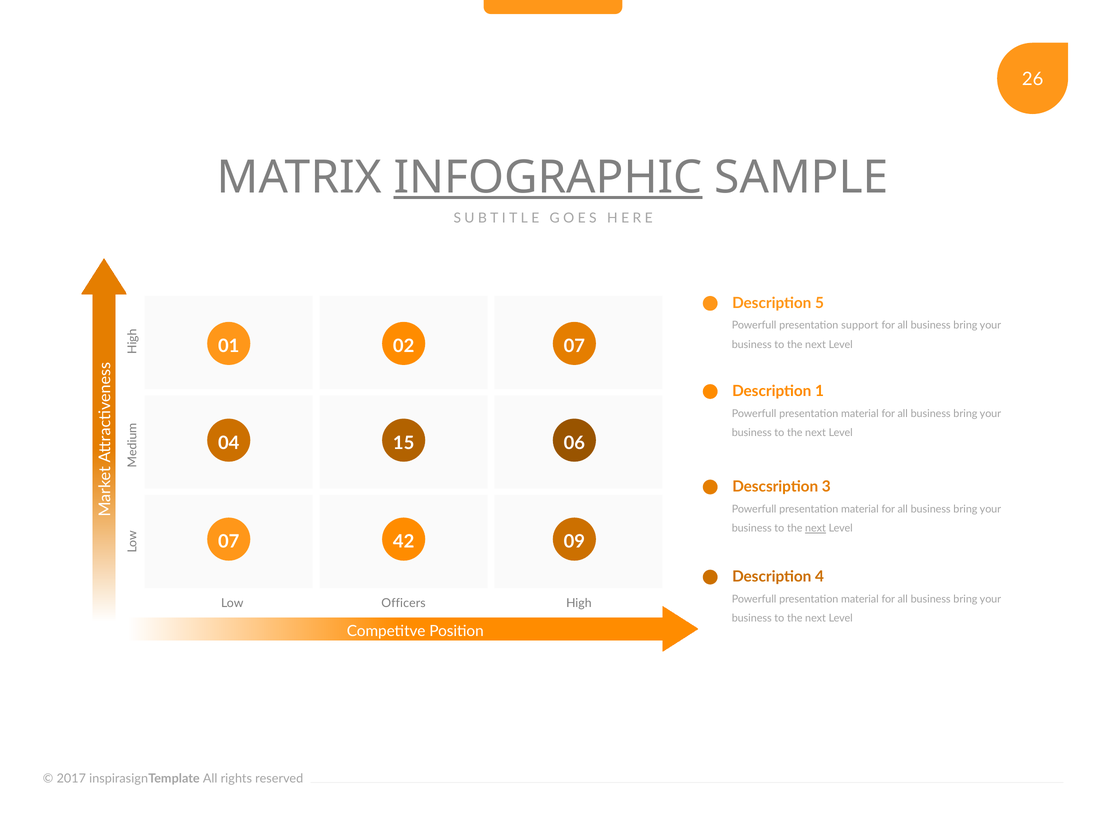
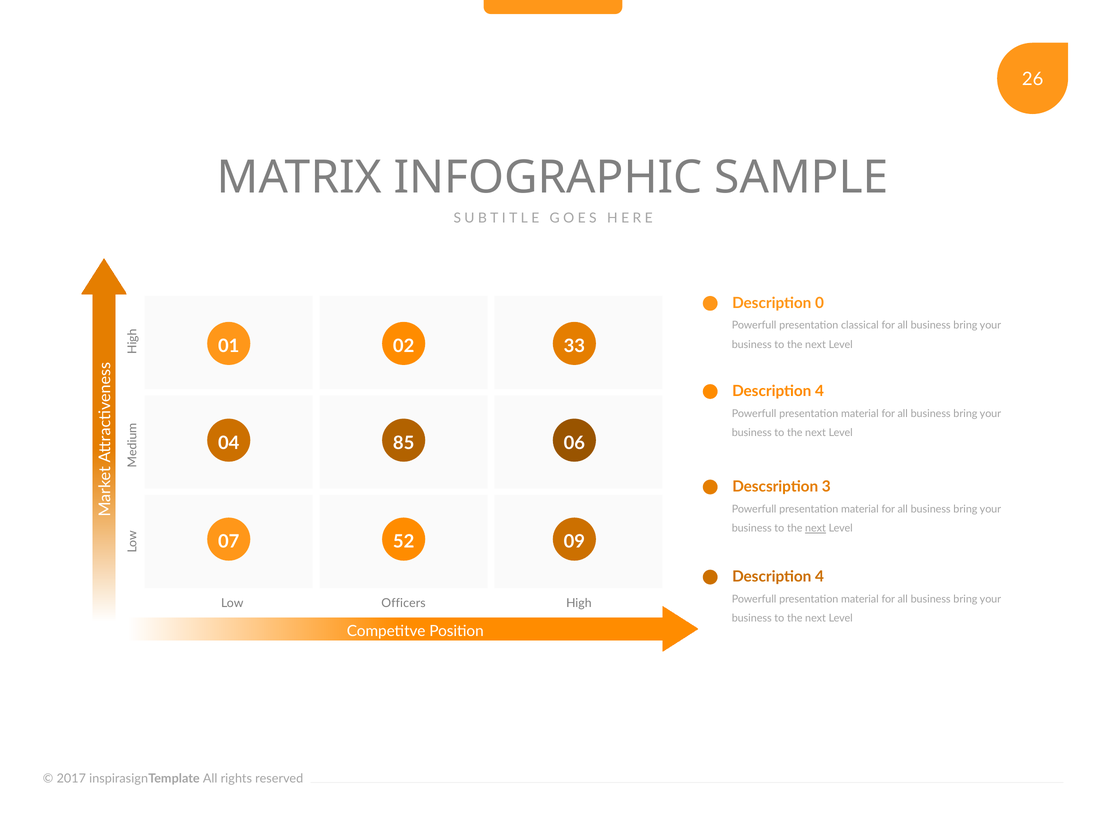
INFOGRAPHIC underline: present -> none
5: 5 -> 0
support: support -> classical
02 07: 07 -> 33
1 at (820, 391): 1 -> 4
15: 15 -> 85
42: 42 -> 52
